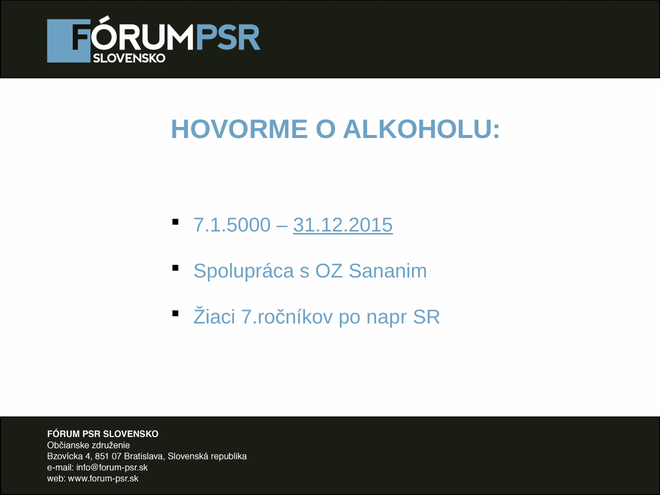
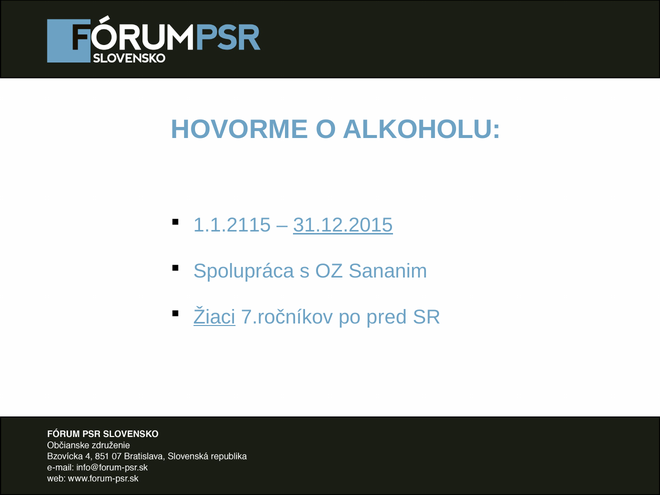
7.1.5000: 7.1.5000 -> 1.1.2115
Žiaci underline: none -> present
napr: napr -> pred
